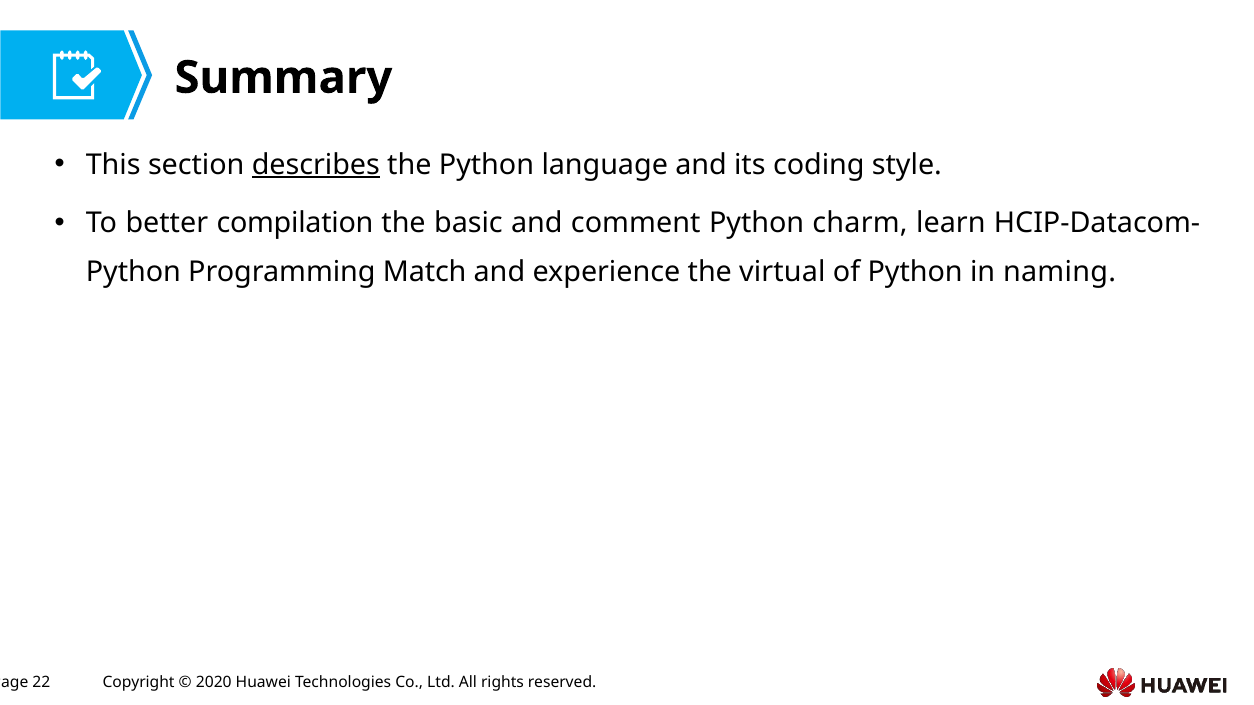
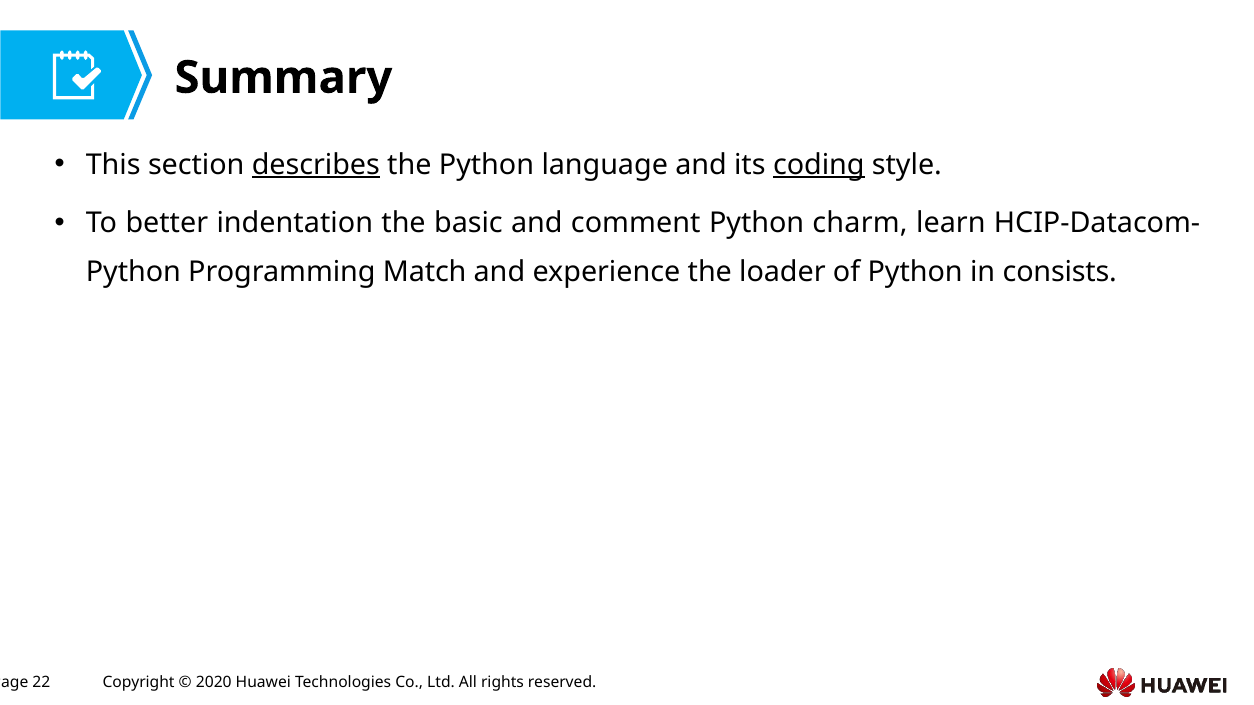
coding underline: none -> present
compilation: compilation -> indentation
virtual: virtual -> loader
naming: naming -> consists
